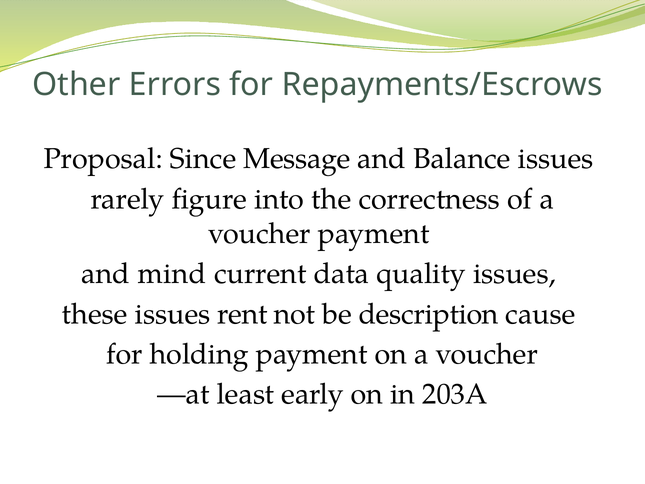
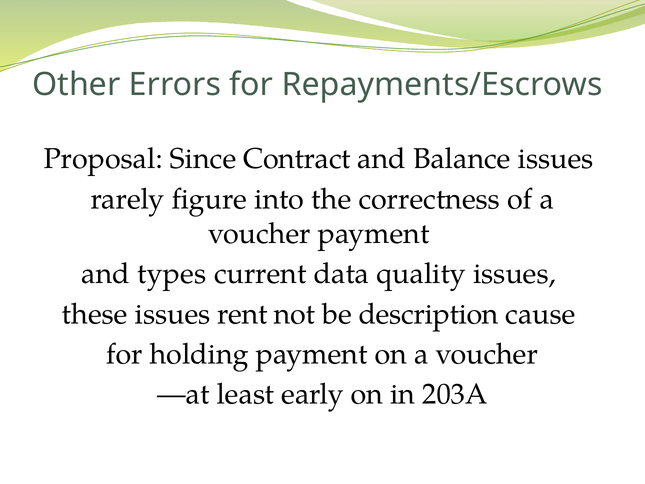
Message: Message -> Contract
mind: mind -> types
